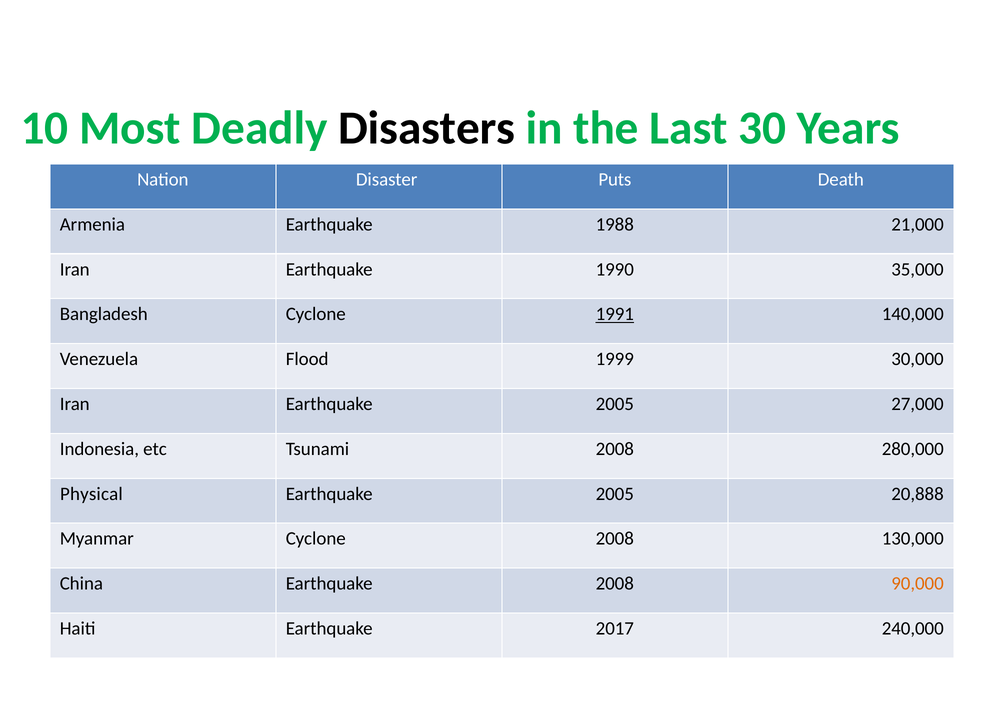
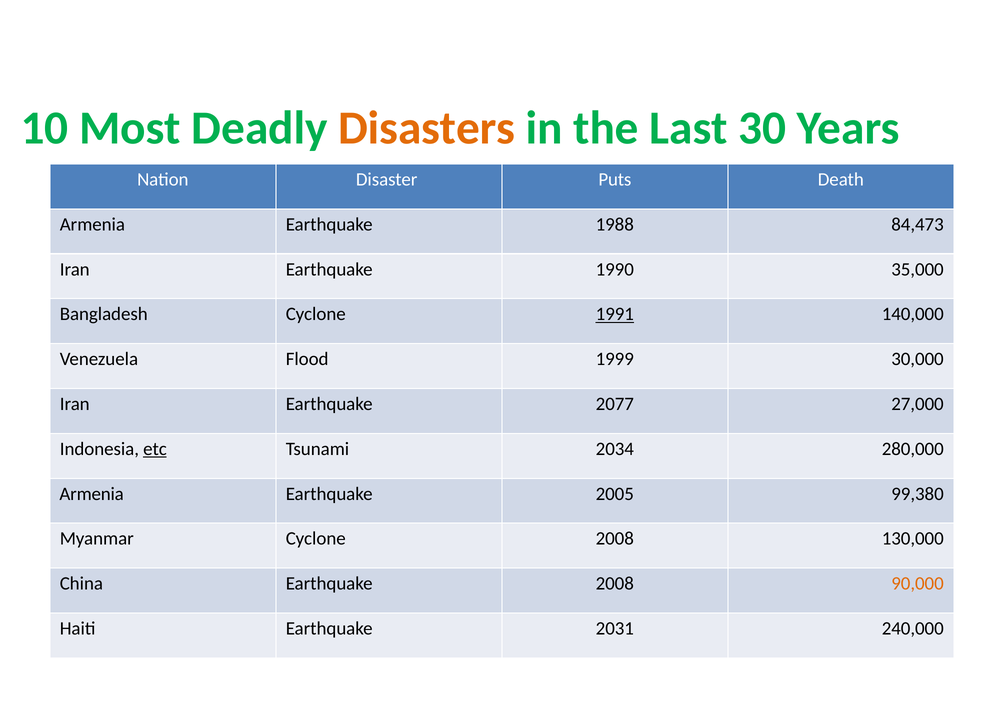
Disasters colour: black -> orange
21,000: 21,000 -> 84,473
Iran Earthquake 2005: 2005 -> 2077
etc underline: none -> present
Tsunami 2008: 2008 -> 2034
Physical at (91, 493): Physical -> Armenia
20,888: 20,888 -> 99,380
2017: 2017 -> 2031
